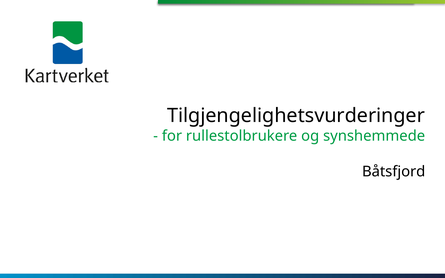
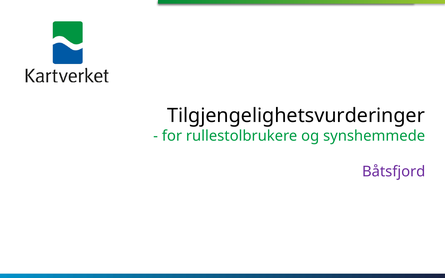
Båtsfjord colour: black -> purple
